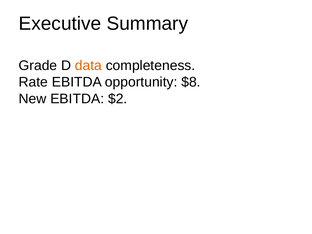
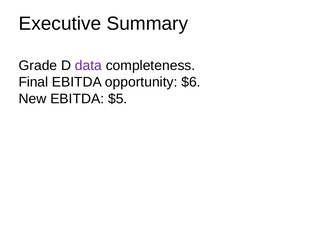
data colour: orange -> purple
Rate: Rate -> Final
$8: $8 -> $6
$2: $2 -> $5
